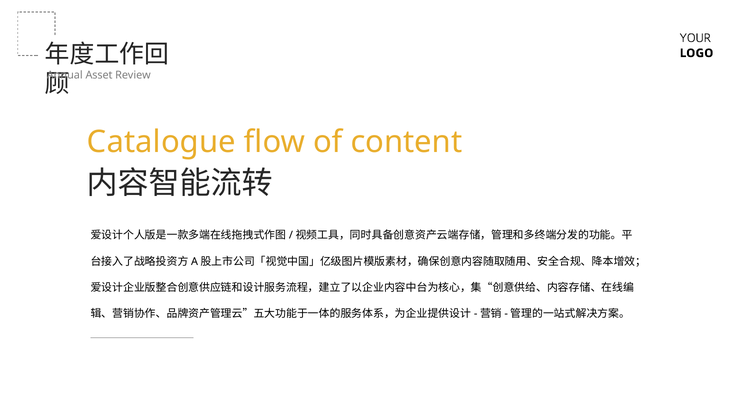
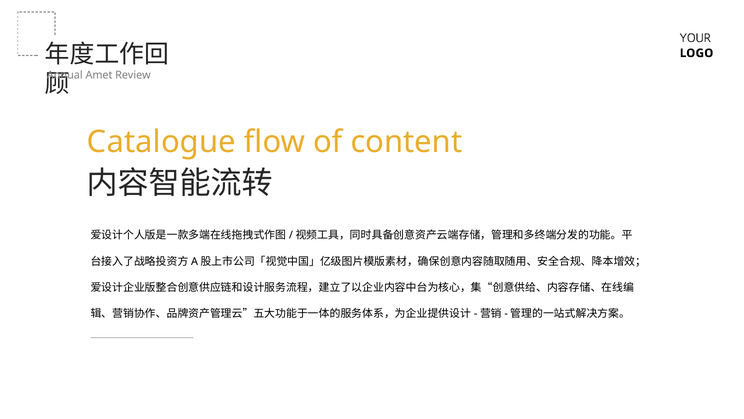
Asset: Asset -> Amet
